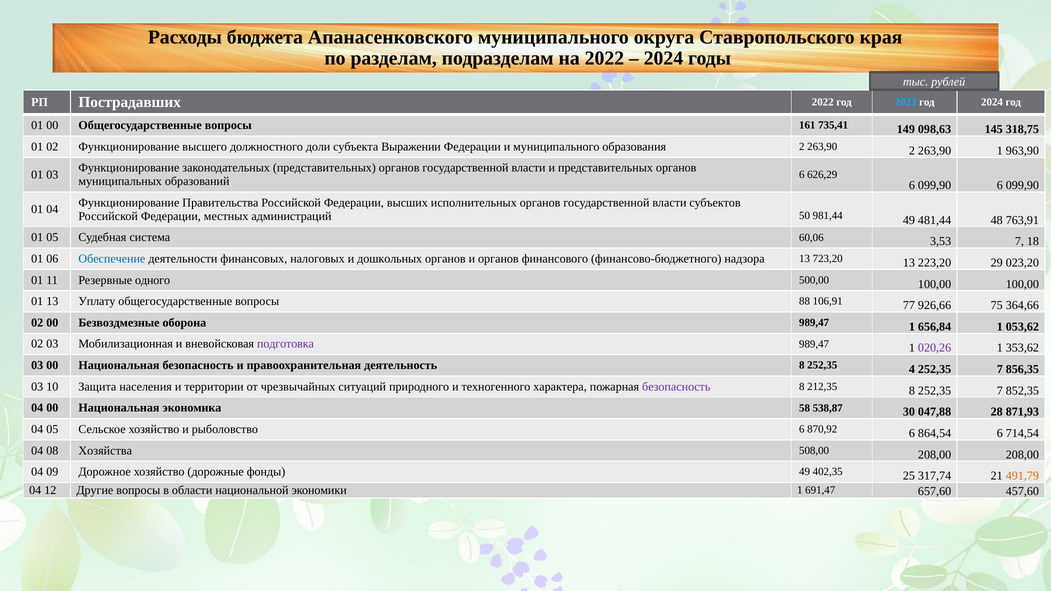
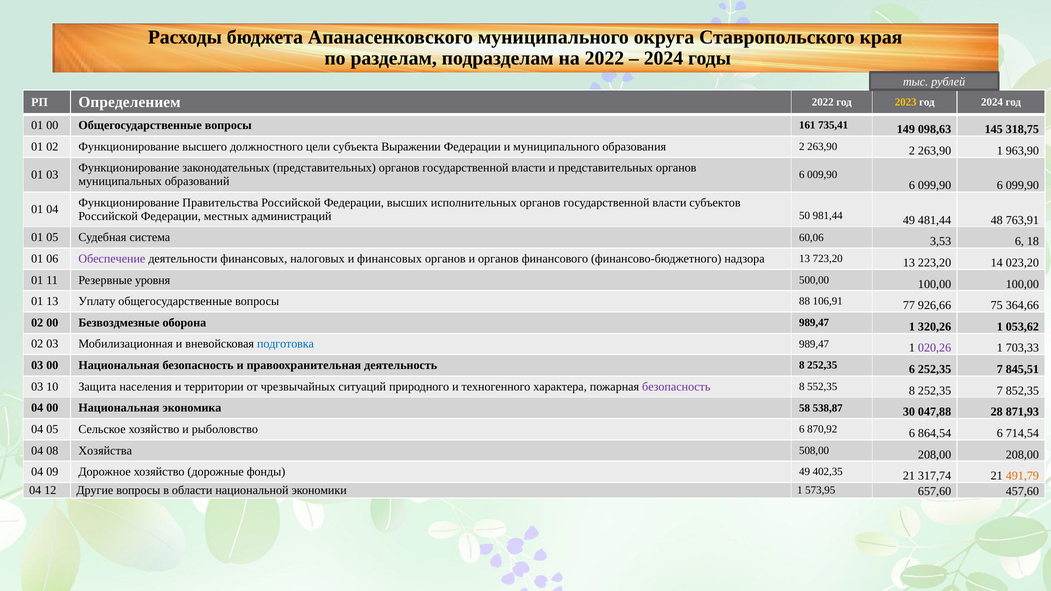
Пострадавших: Пострадавших -> Определением
2023 colour: light blue -> yellow
доли: доли -> цели
626,29: 626,29 -> 009,90
3,53 7: 7 -> 6
Обеспечение colour: blue -> purple
и дошкольных: дошкольных -> финансовых
29: 29 -> 14
одного: одного -> уровня
656,84: 656,84 -> 320,26
подготовка colour: purple -> blue
353,62: 353,62 -> 703,33
252,35 4: 4 -> 6
856,35: 856,35 -> 845,51
212,35: 212,35 -> 552,35
402,35 25: 25 -> 21
691,47: 691,47 -> 573,95
